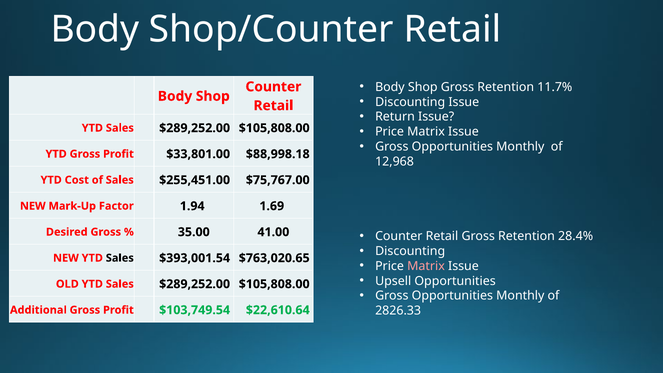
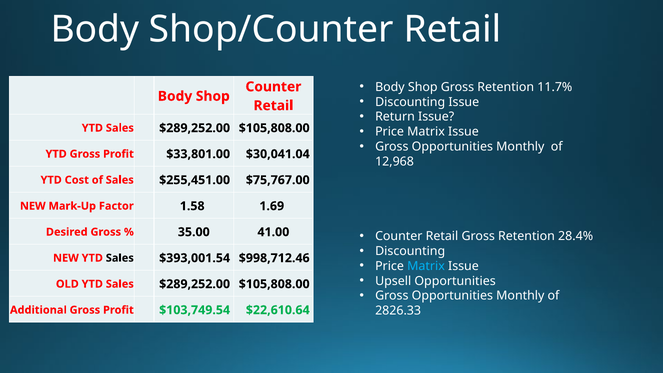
$88,998.18: $88,998.18 -> $30,041.04
1.94: 1.94 -> 1.58
$763,020.65: $763,020.65 -> $998,712.46
Matrix at (426, 266) colour: pink -> light blue
